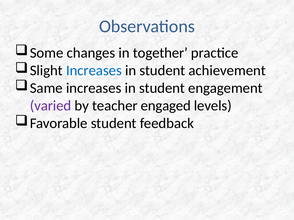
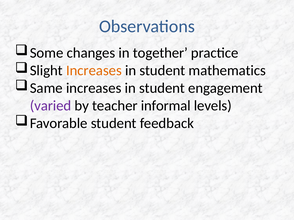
Increases at (94, 71) colour: blue -> orange
achievement: achievement -> mathematics
engaged: engaged -> informal
